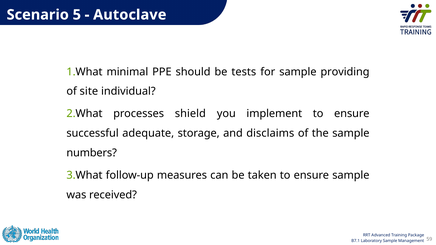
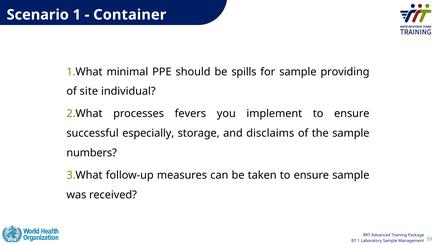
5: 5 -> 1
Autoclave: Autoclave -> Container
tests: tests -> spills
shield: shield -> fevers
adequate: adequate -> especially
